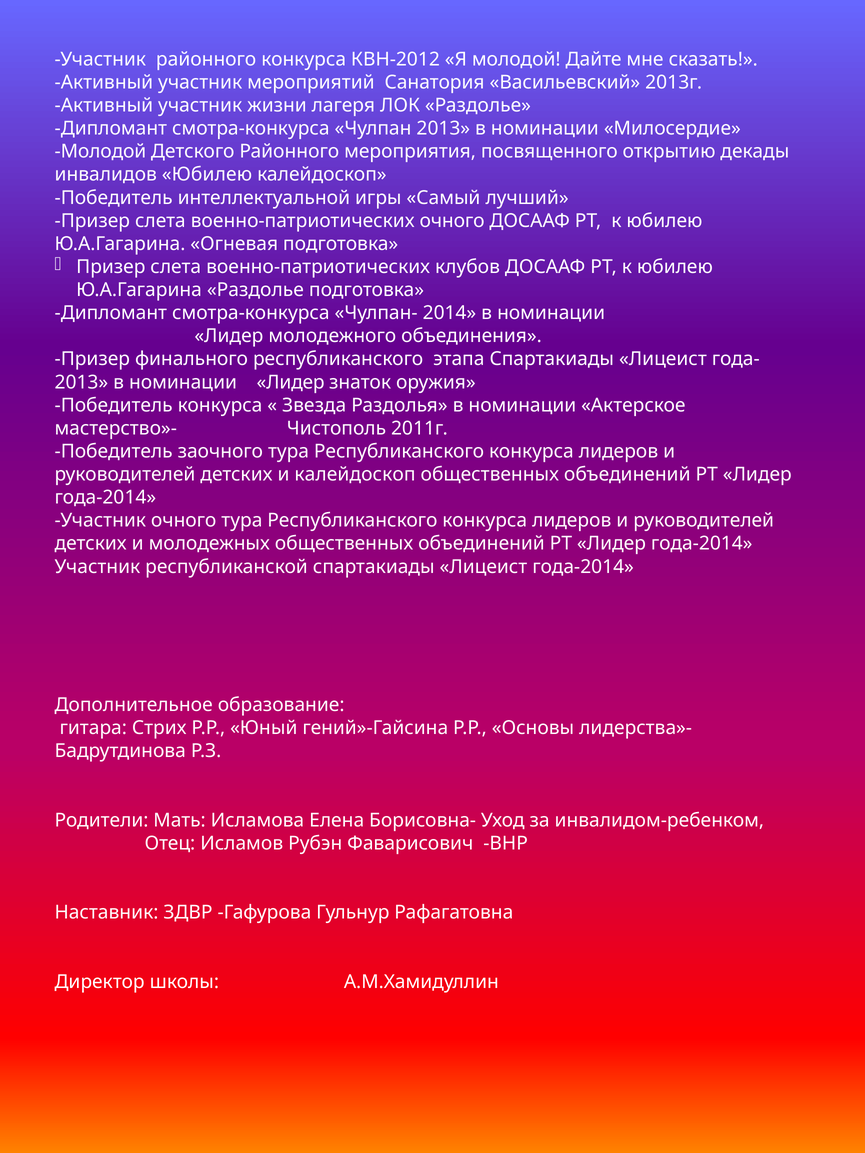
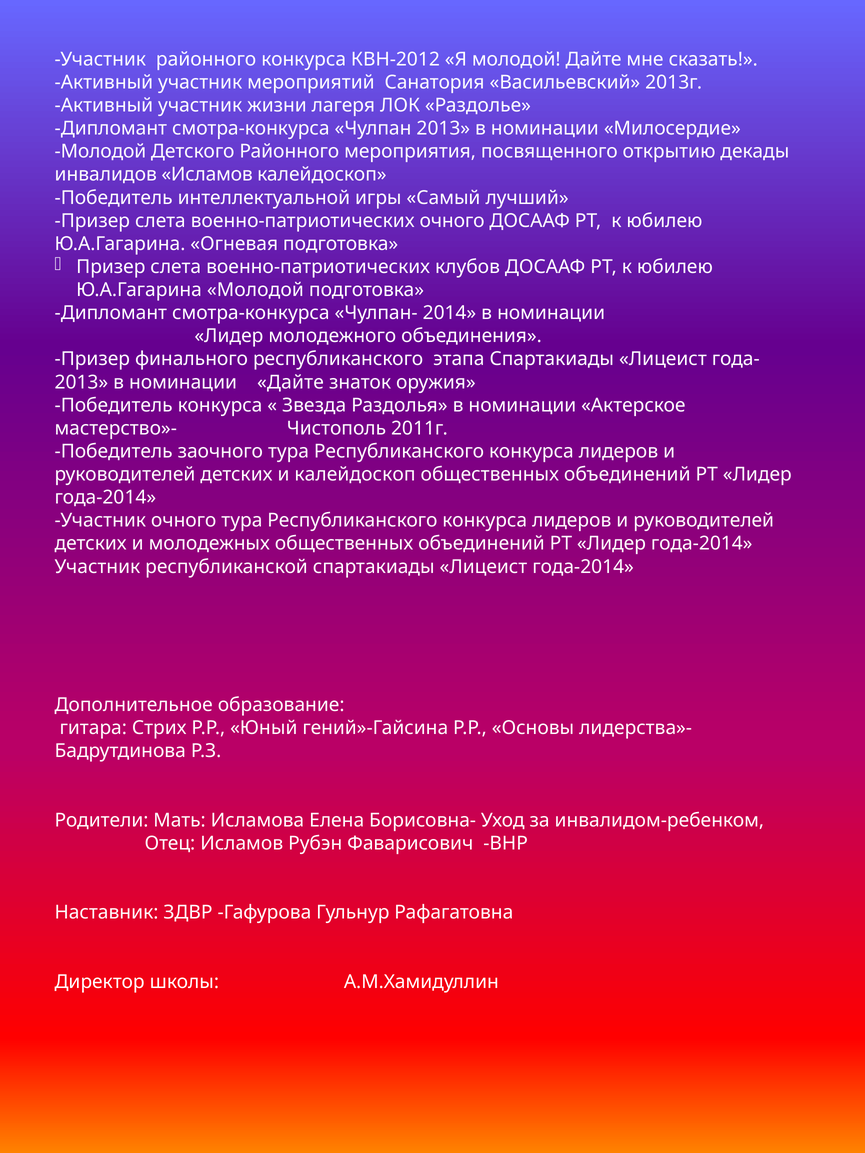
инвалидов Юбилею: Юбилею -> Исламов
Ю.А.Гагарина Раздолье: Раздолье -> Молодой
2013 в номинации Лидер: Лидер -> Дайте
